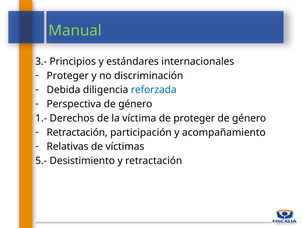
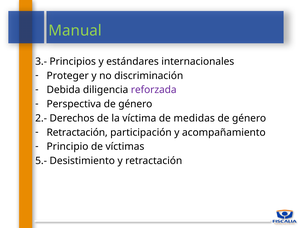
reforzada colour: blue -> purple
1.-: 1.- -> 2.-
de proteger: proteger -> medidas
Relativas: Relativas -> Principio
